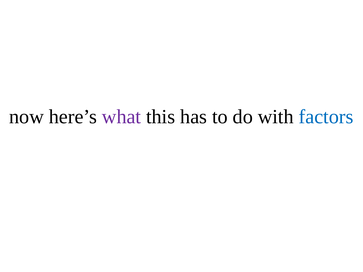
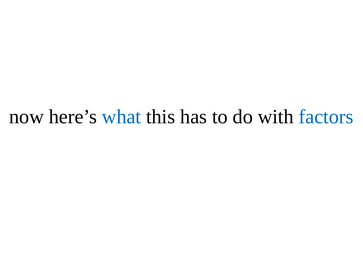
what colour: purple -> blue
